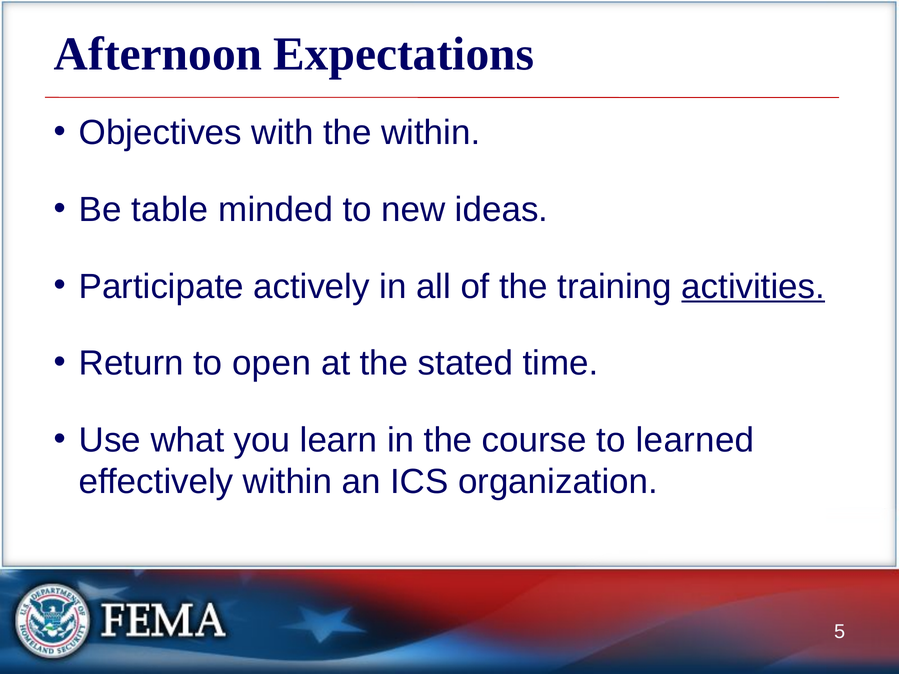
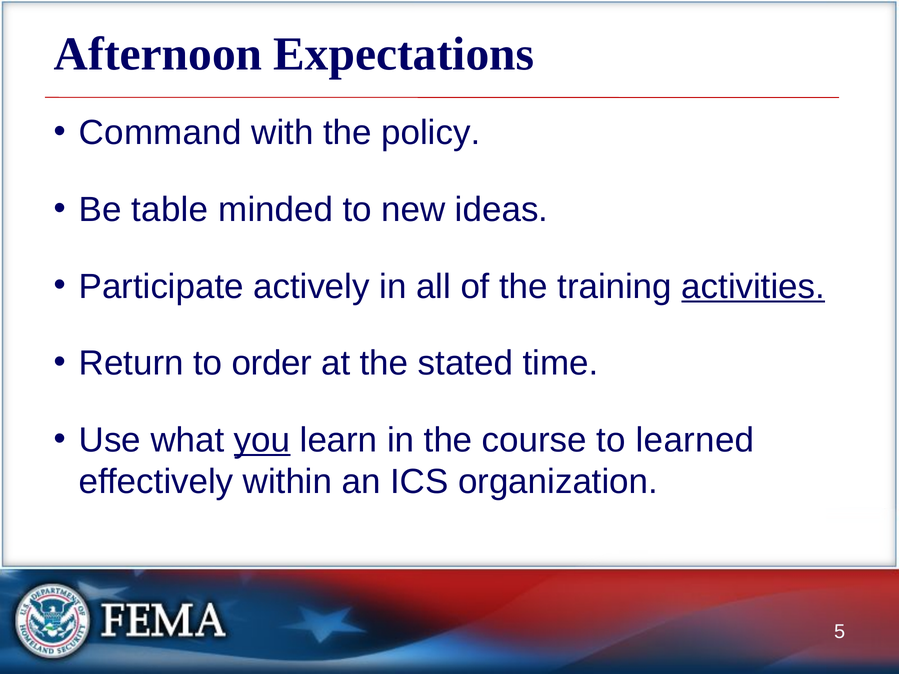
Objectives: Objectives -> Command
the within: within -> policy
open: open -> order
you underline: none -> present
